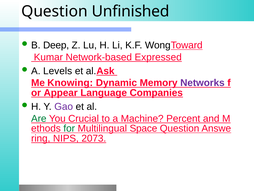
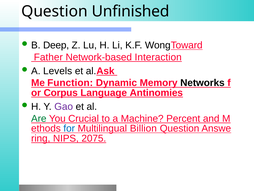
Kumar: Kumar -> Father
Expressed: Expressed -> Interaction
Knowing: Knowing -> Function
Networks colour: purple -> black
Appear: Appear -> Corpus
Companies: Companies -> Antinomies
for colour: green -> blue
Space: Space -> Billion
2073: 2073 -> 2075
